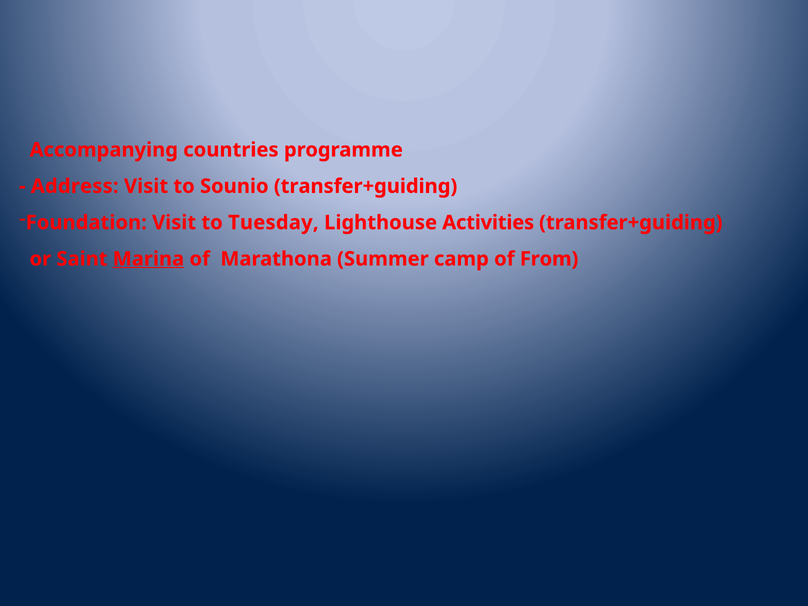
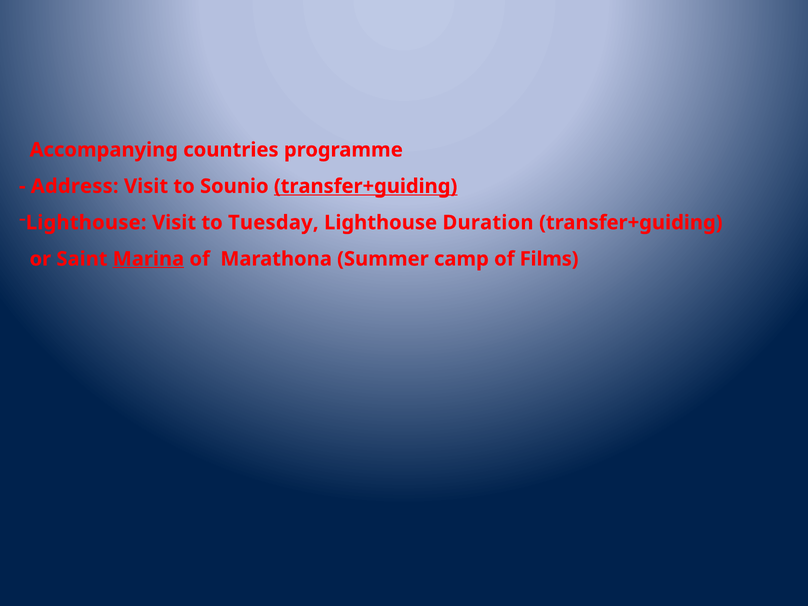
transfer+guiding at (366, 186) underline: none -> present
Foundation at (86, 223): Foundation -> Lighthouse
Activities: Activities -> Duration
From: From -> Films
